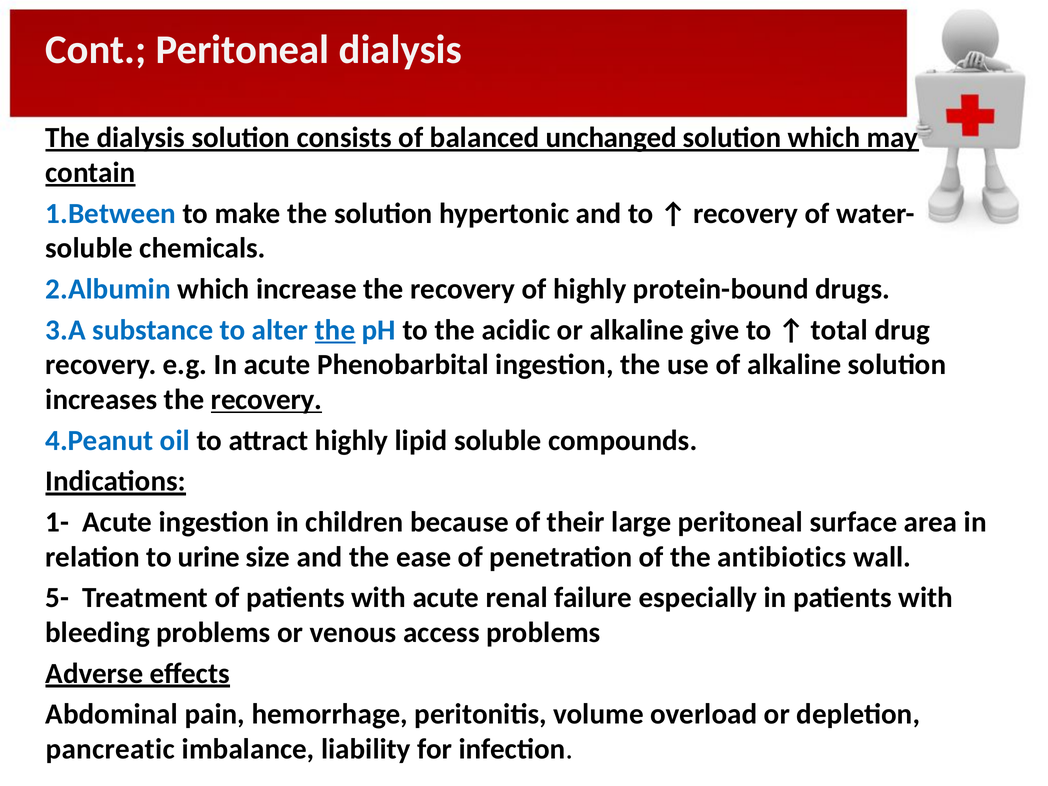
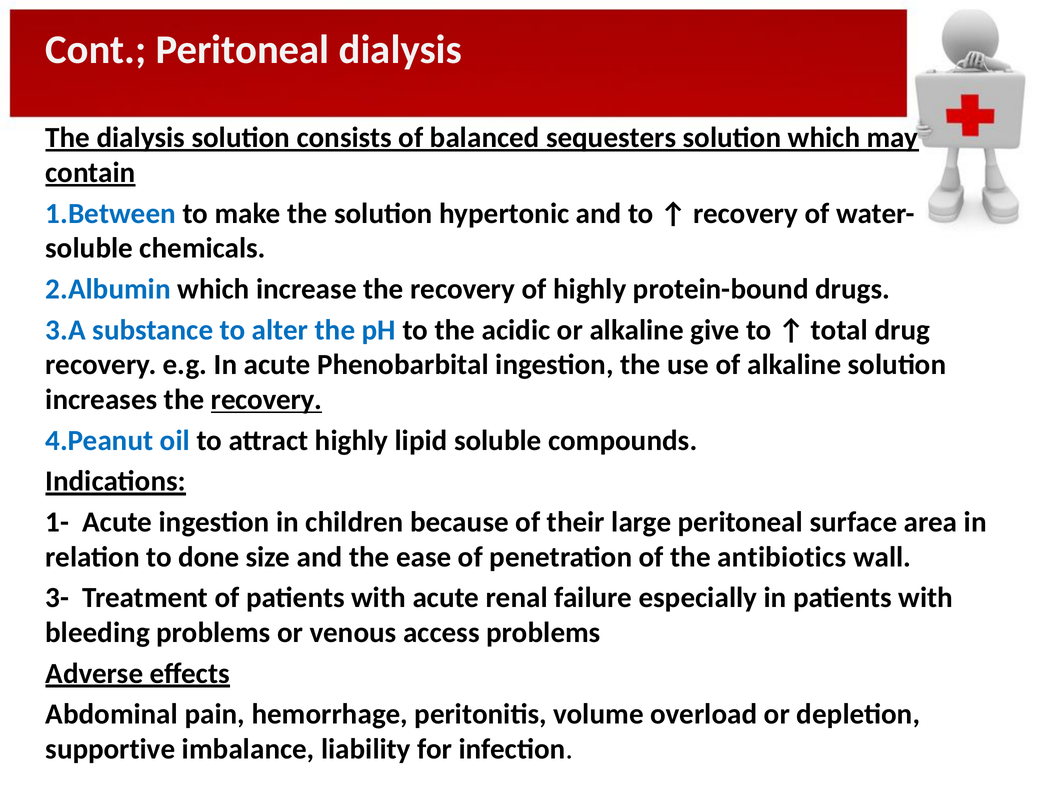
unchanged: unchanged -> sequesters
the at (335, 330) underline: present -> none
urine: urine -> done
5-: 5- -> 3-
pancreatic: pancreatic -> supportive
